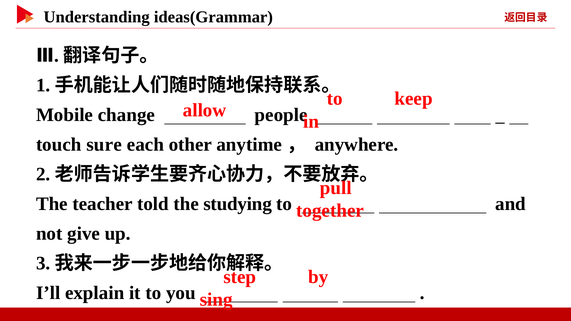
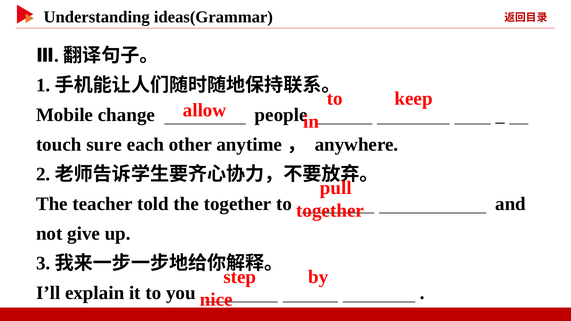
the studying: studying -> together
sing: sing -> nice
